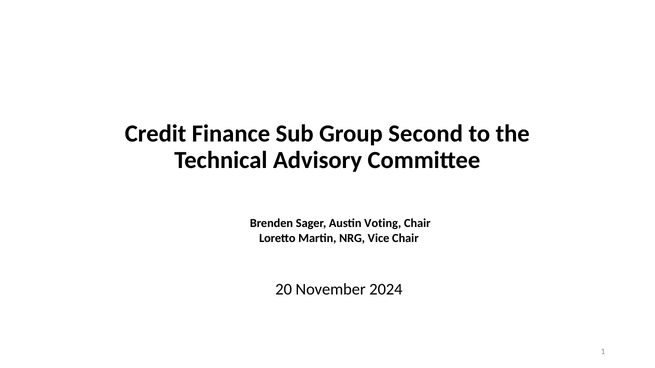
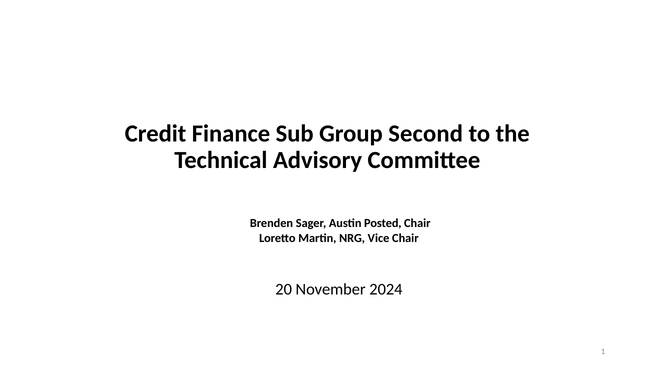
Voting: Voting -> Posted
